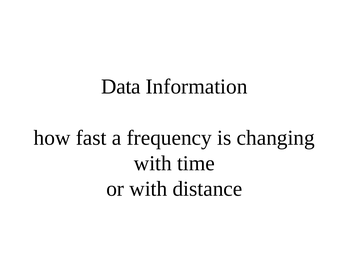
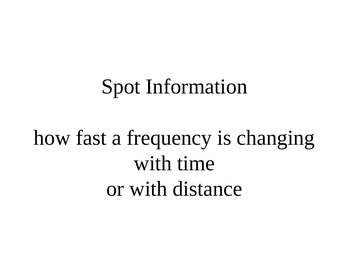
Data: Data -> Spot
